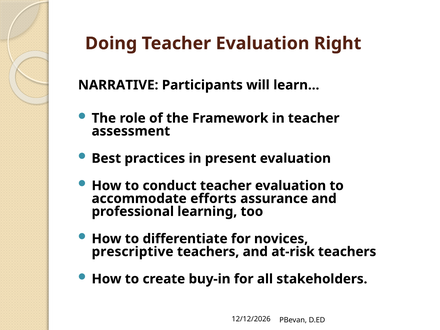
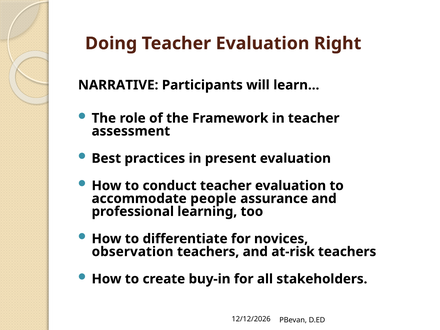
efforts: efforts -> people
prescriptive: prescriptive -> observation
